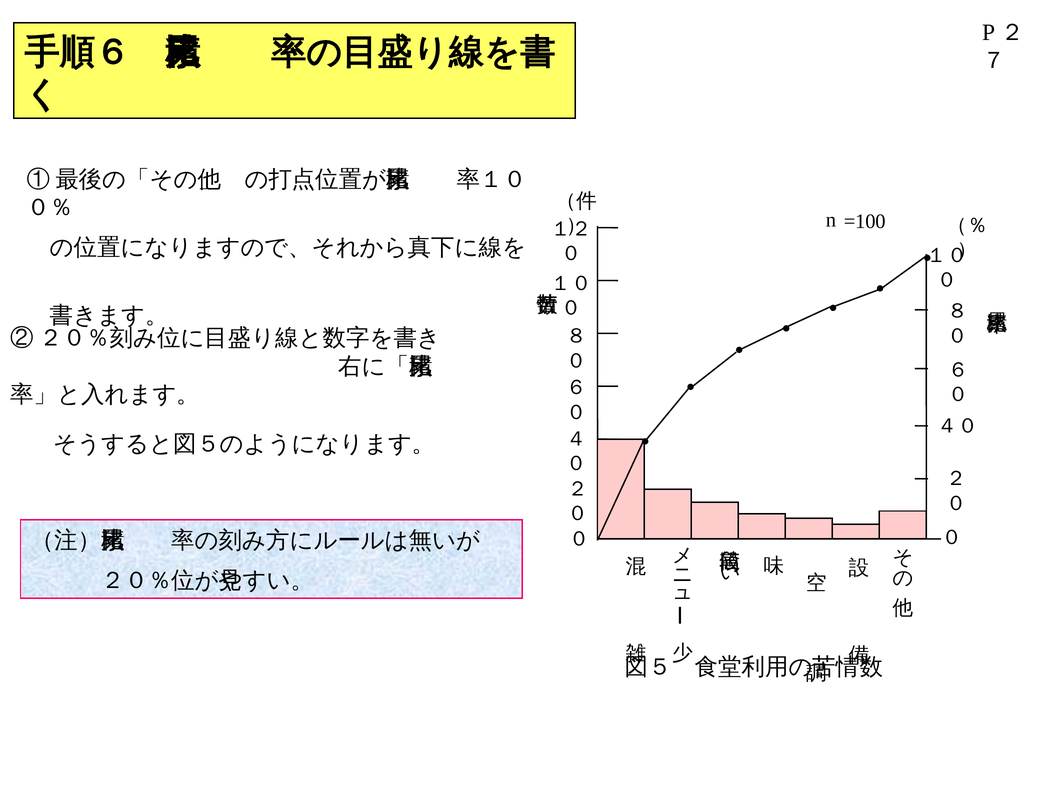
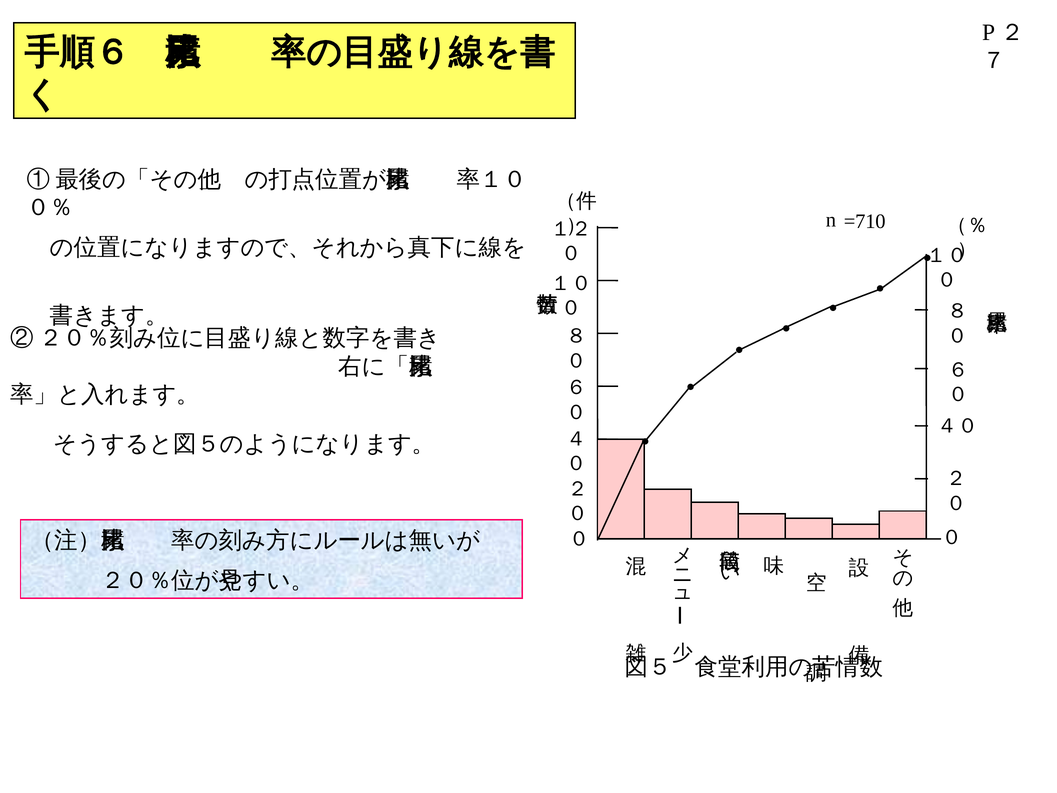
=100: =100 -> =710
